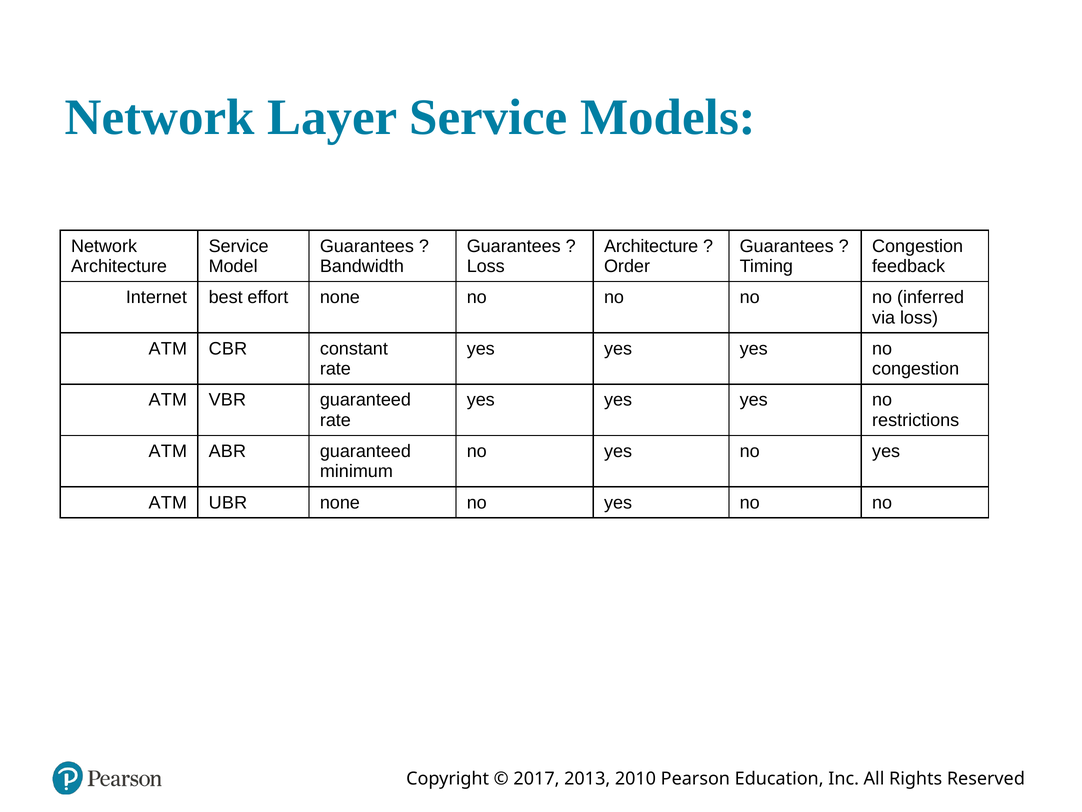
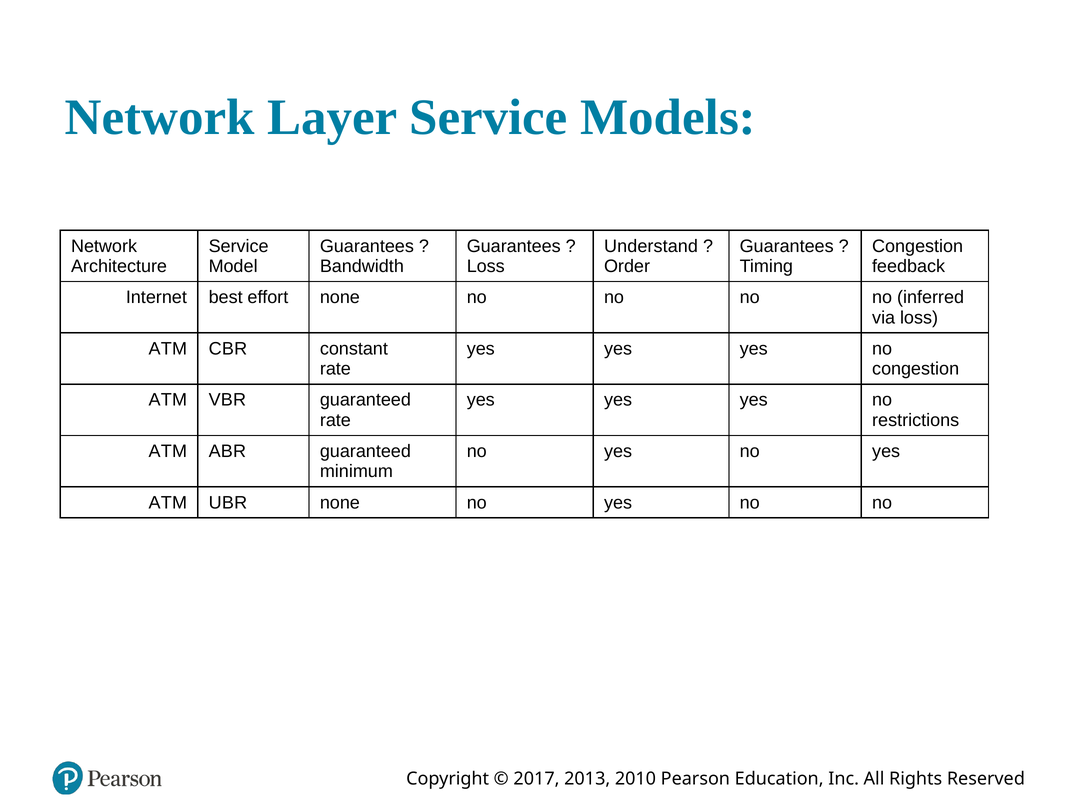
Architecture at (651, 246): Architecture -> Understand
